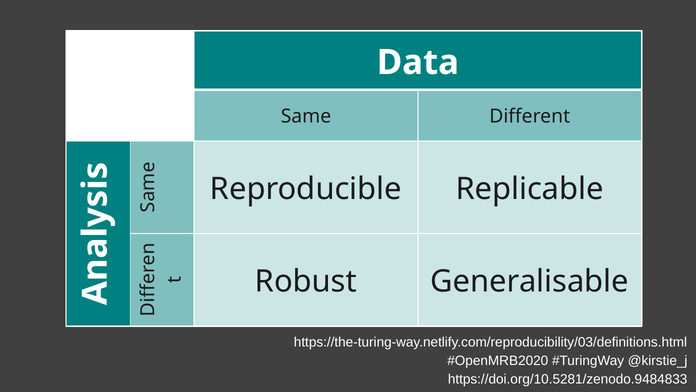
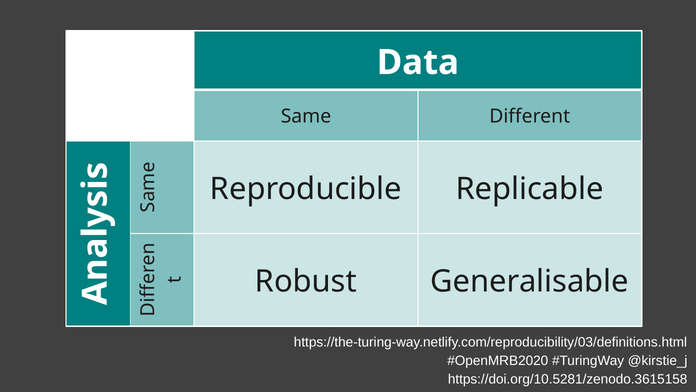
https://doi.org/10.5281/zenodo.9484833: https://doi.org/10.5281/zenodo.9484833 -> https://doi.org/10.5281/zenodo.3615158
